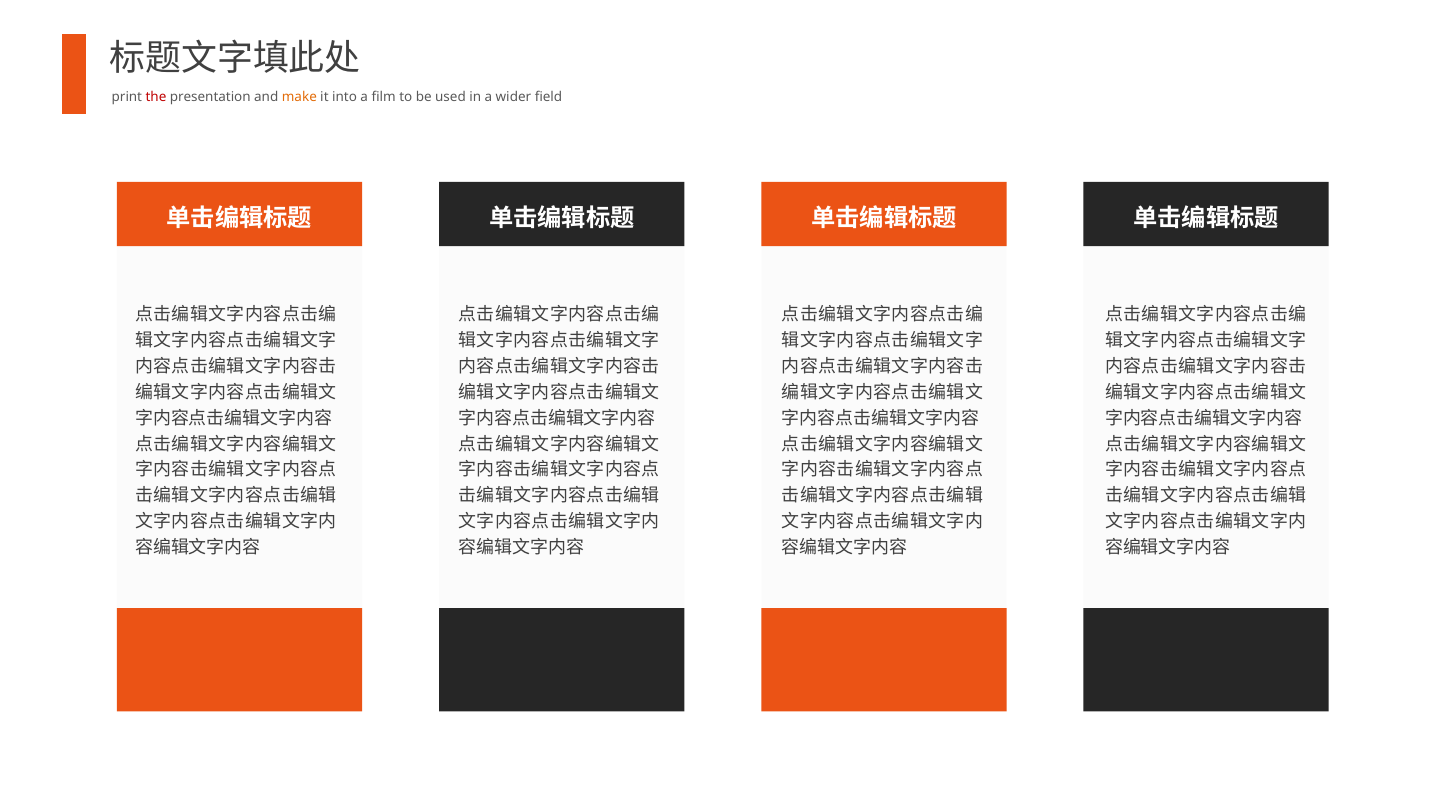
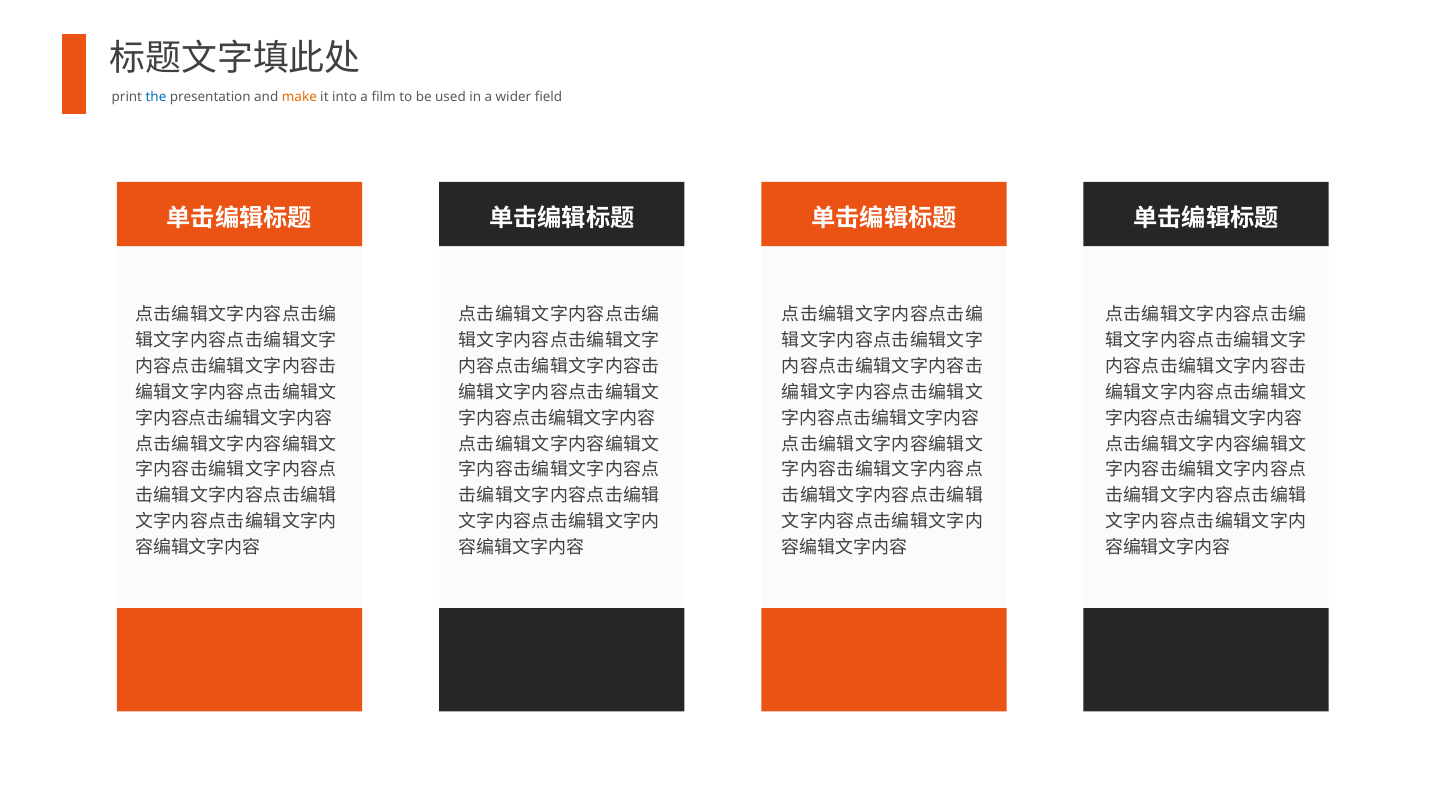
the colour: red -> blue
